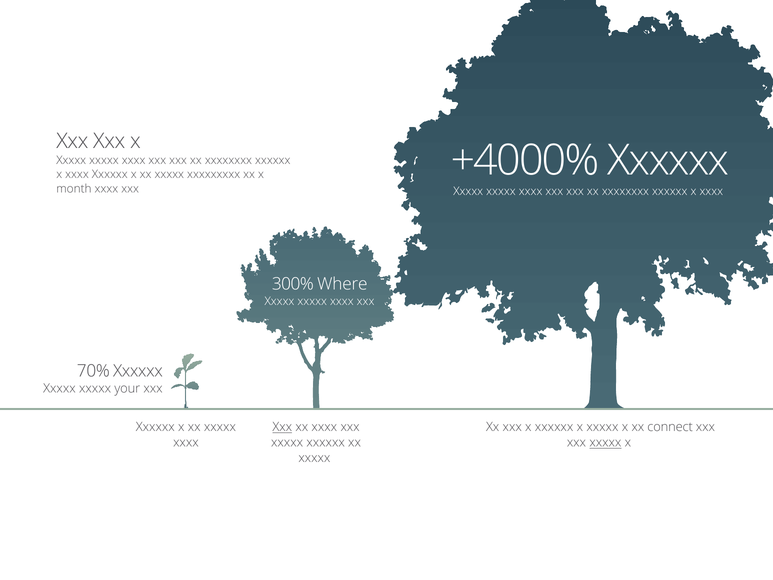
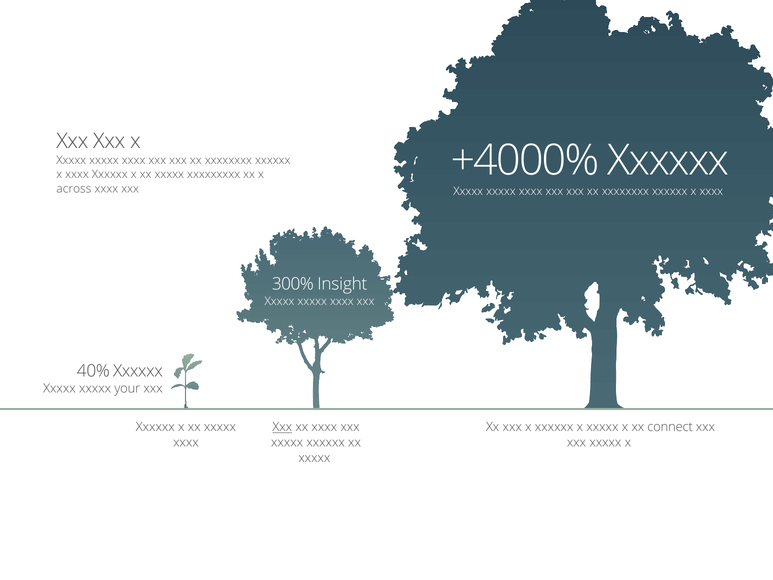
month: month -> across
Where: Where -> Insight
70%: 70% -> 40%
xxxxx at (605, 443) underline: present -> none
